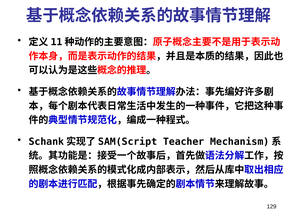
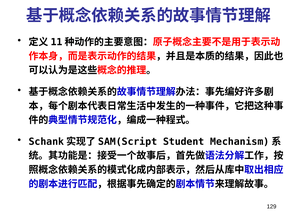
Teacher: Teacher -> Student
